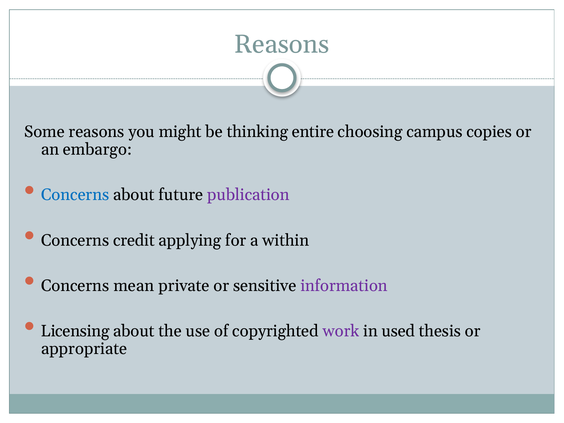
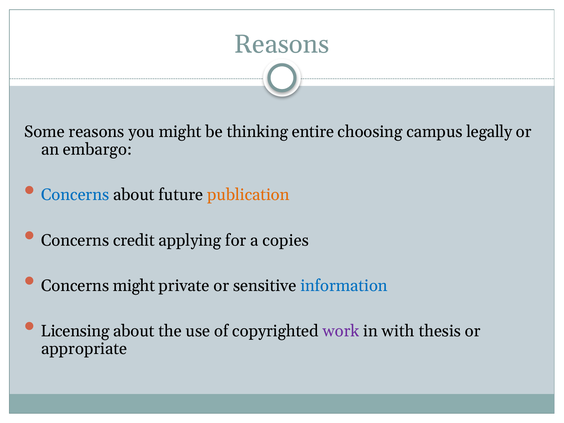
copies: copies -> legally
publication colour: purple -> orange
within: within -> copies
Concerns mean: mean -> might
information colour: purple -> blue
used: used -> with
